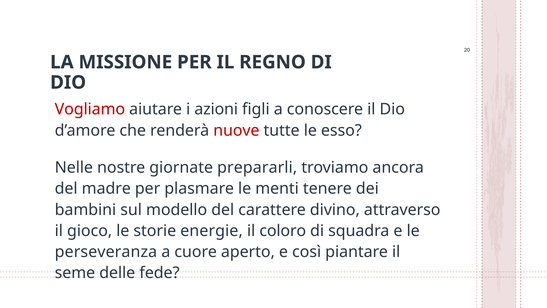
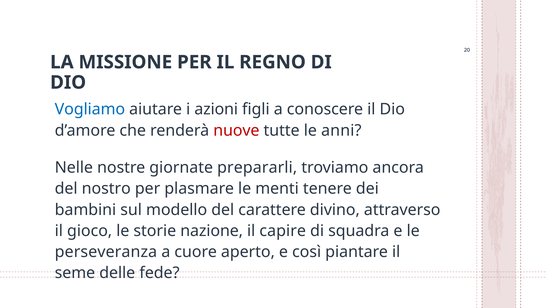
Vogliamo colour: red -> blue
esso: esso -> anni
madre: madre -> nostro
energie: energie -> nazione
coloro: coloro -> capire
